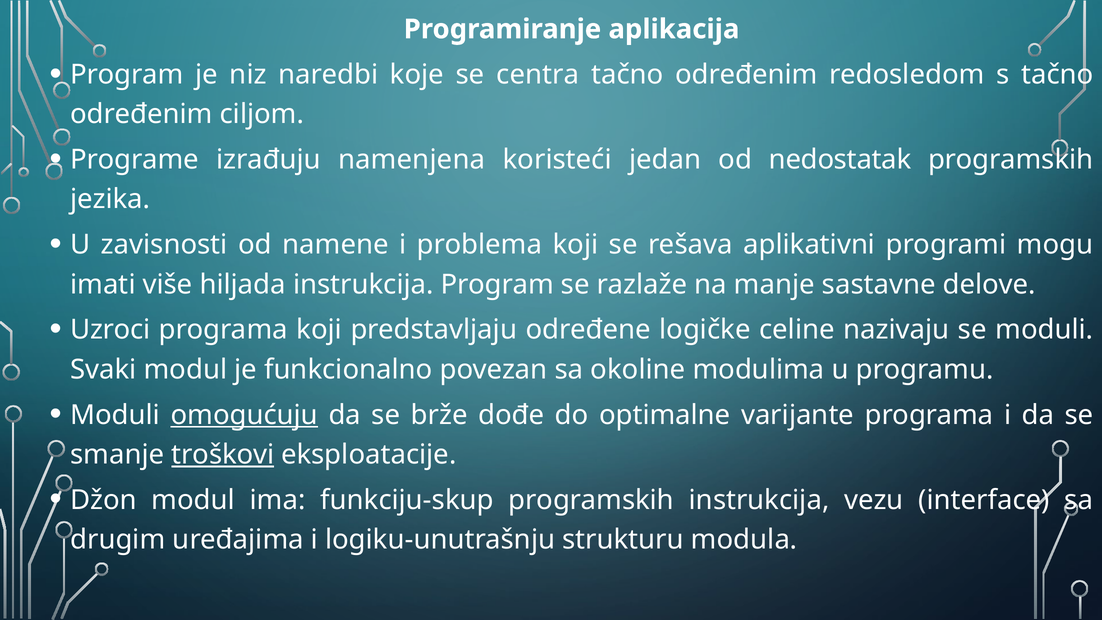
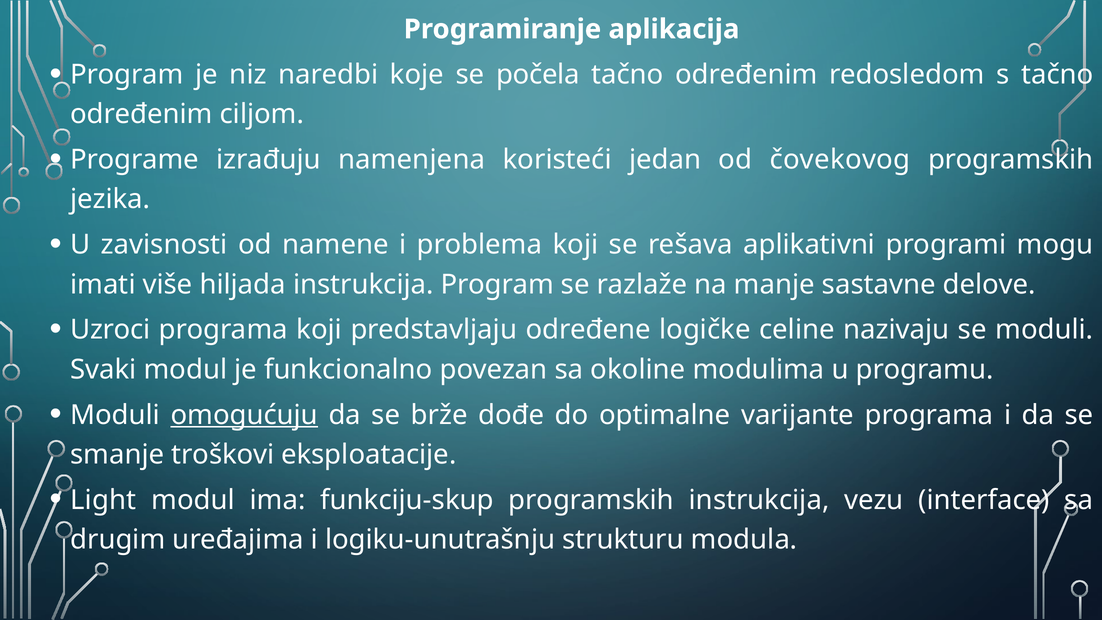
centra: centra -> počela
nedostatak: nedostatak -> čovekovog
troškovi underline: present -> none
Džon: Džon -> Light
